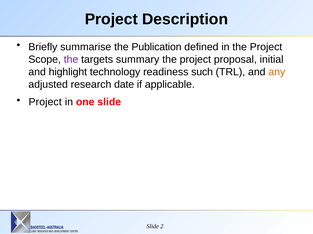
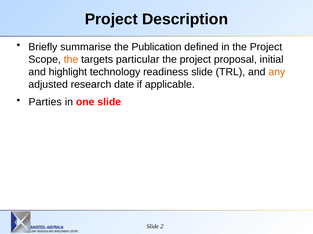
the at (71, 60) colour: purple -> orange
summary: summary -> particular
readiness such: such -> slide
Project at (45, 102): Project -> Parties
